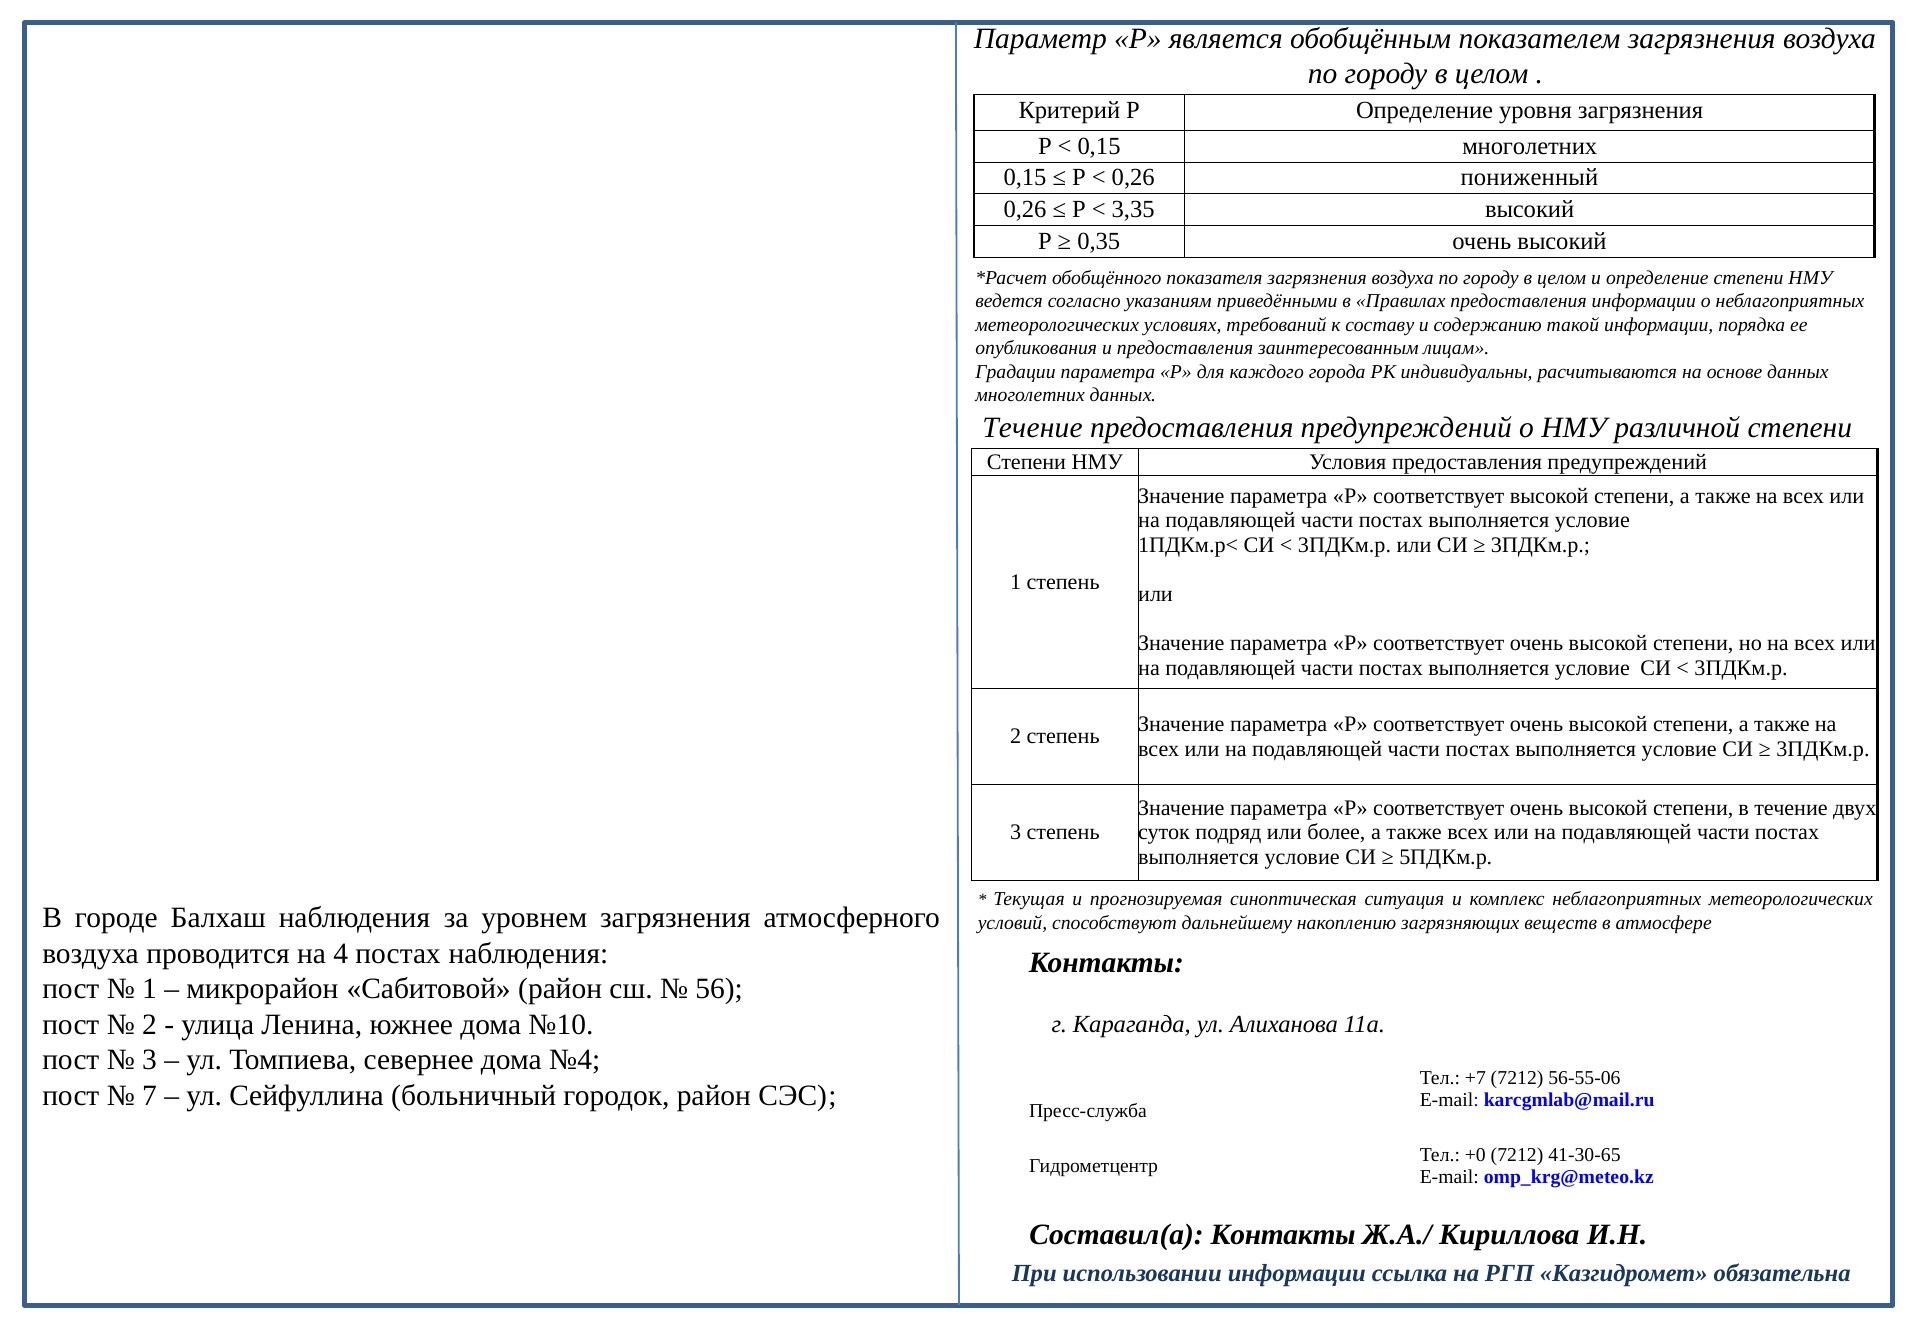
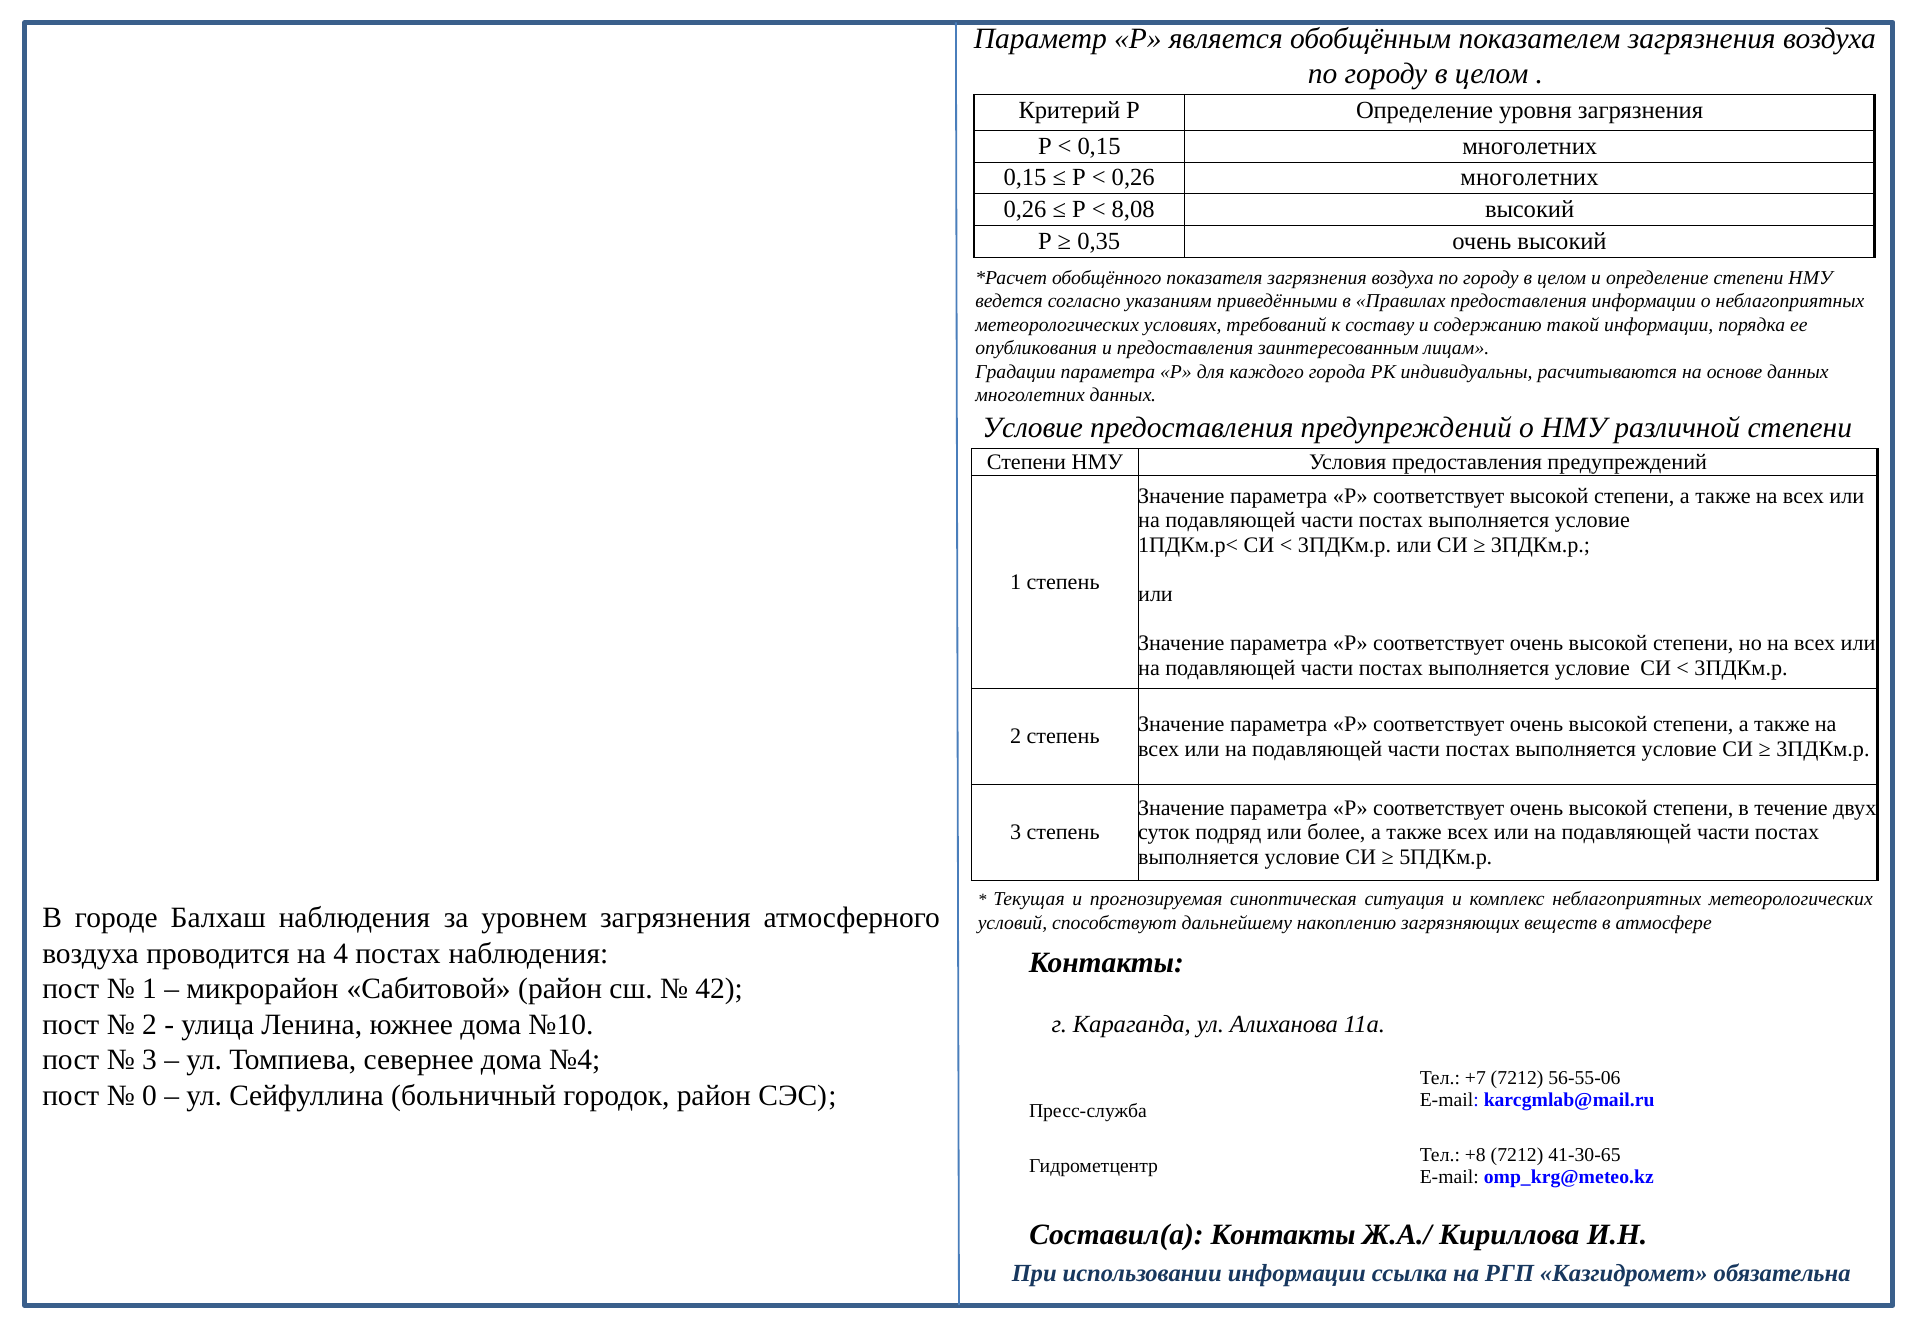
0,26 пониженный: пониженный -> многолетних
3,35: 3,35 -> 8,08
Течение at (1032, 427): Течение -> Условие
56: 56 -> 42
7: 7 -> 0
+0: +0 -> +8
